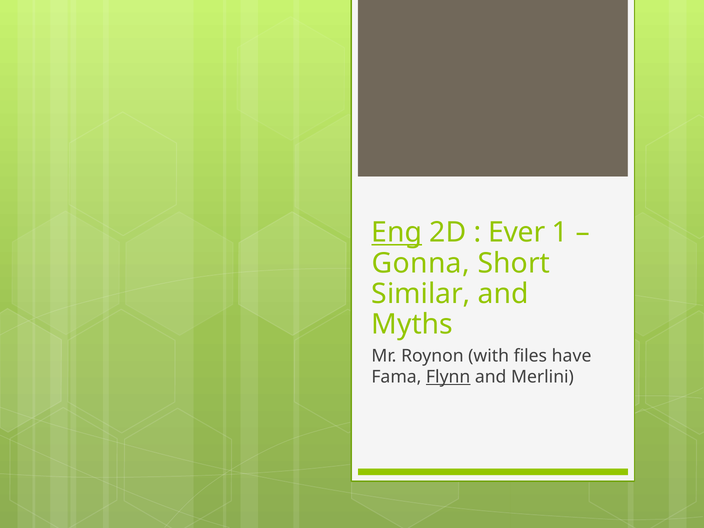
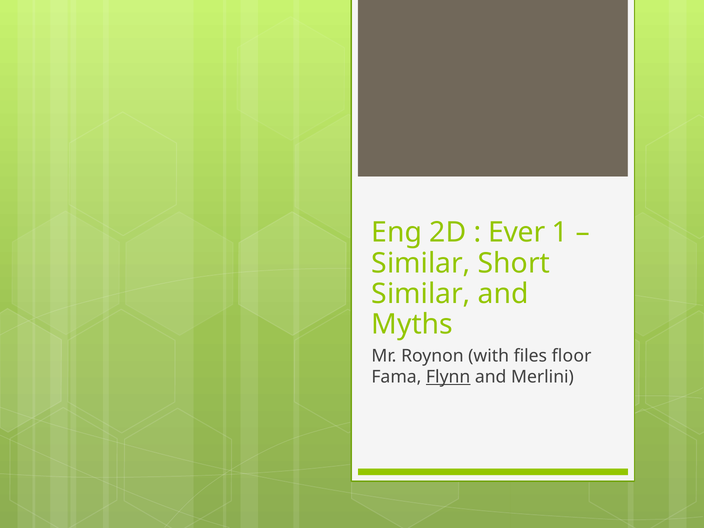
Eng underline: present -> none
Gonna at (421, 263): Gonna -> Similar
have: have -> floor
